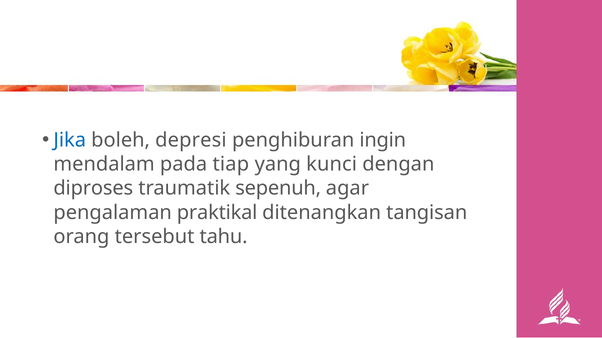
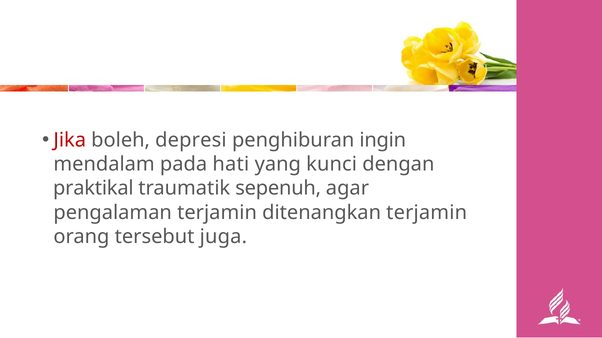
Jika colour: blue -> red
tiap: tiap -> hati
diproses: diproses -> praktikal
pengalaman praktikal: praktikal -> terjamin
ditenangkan tangisan: tangisan -> terjamin
tahu: tahu -> juga
